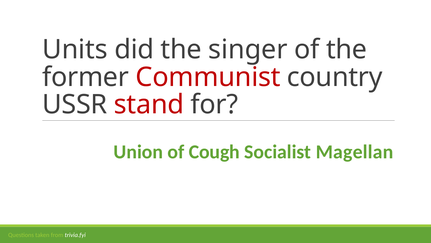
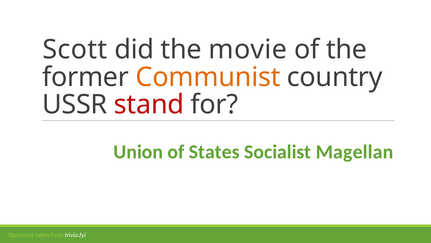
Units: Units -> Scott
singer: singer -> movie
Communist colour: red -> orange
Cough: Cough -> States
